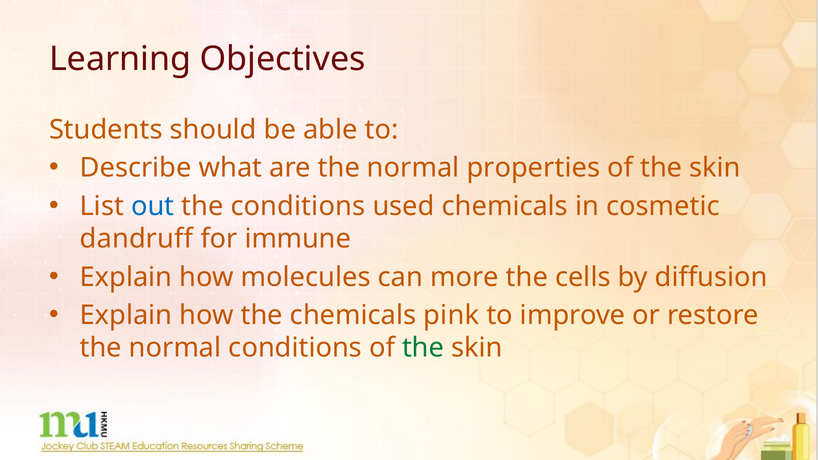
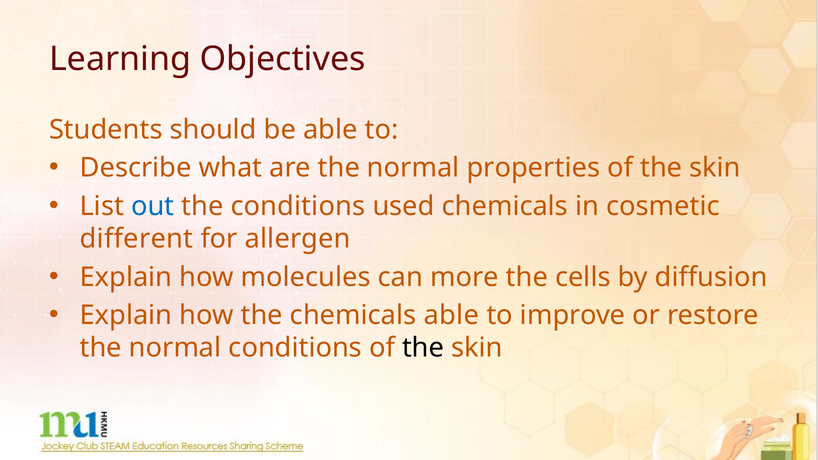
dandruff: dandruff -> different
immune: immune -> allergen
chemicals pink: pink -> able
the at (423, 348) colour: green -> black
